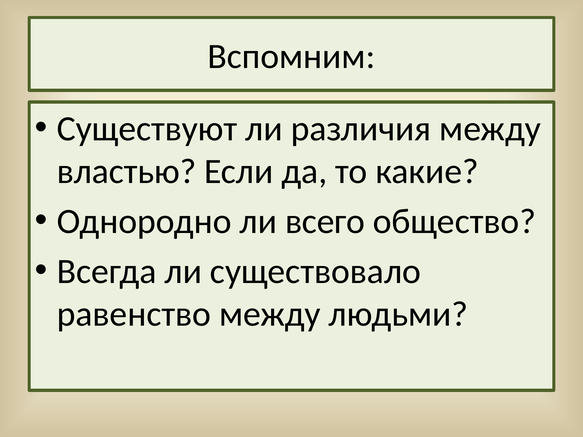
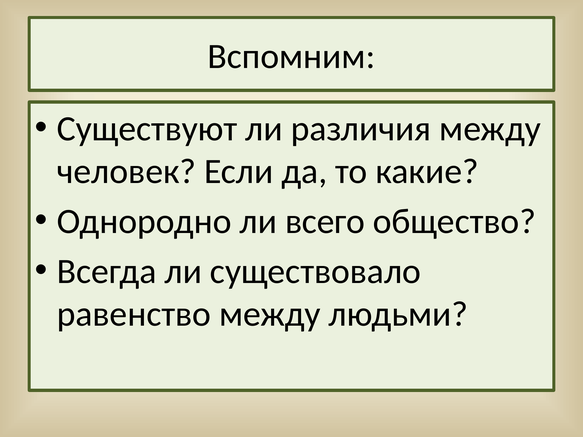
властью: властью -> человек
